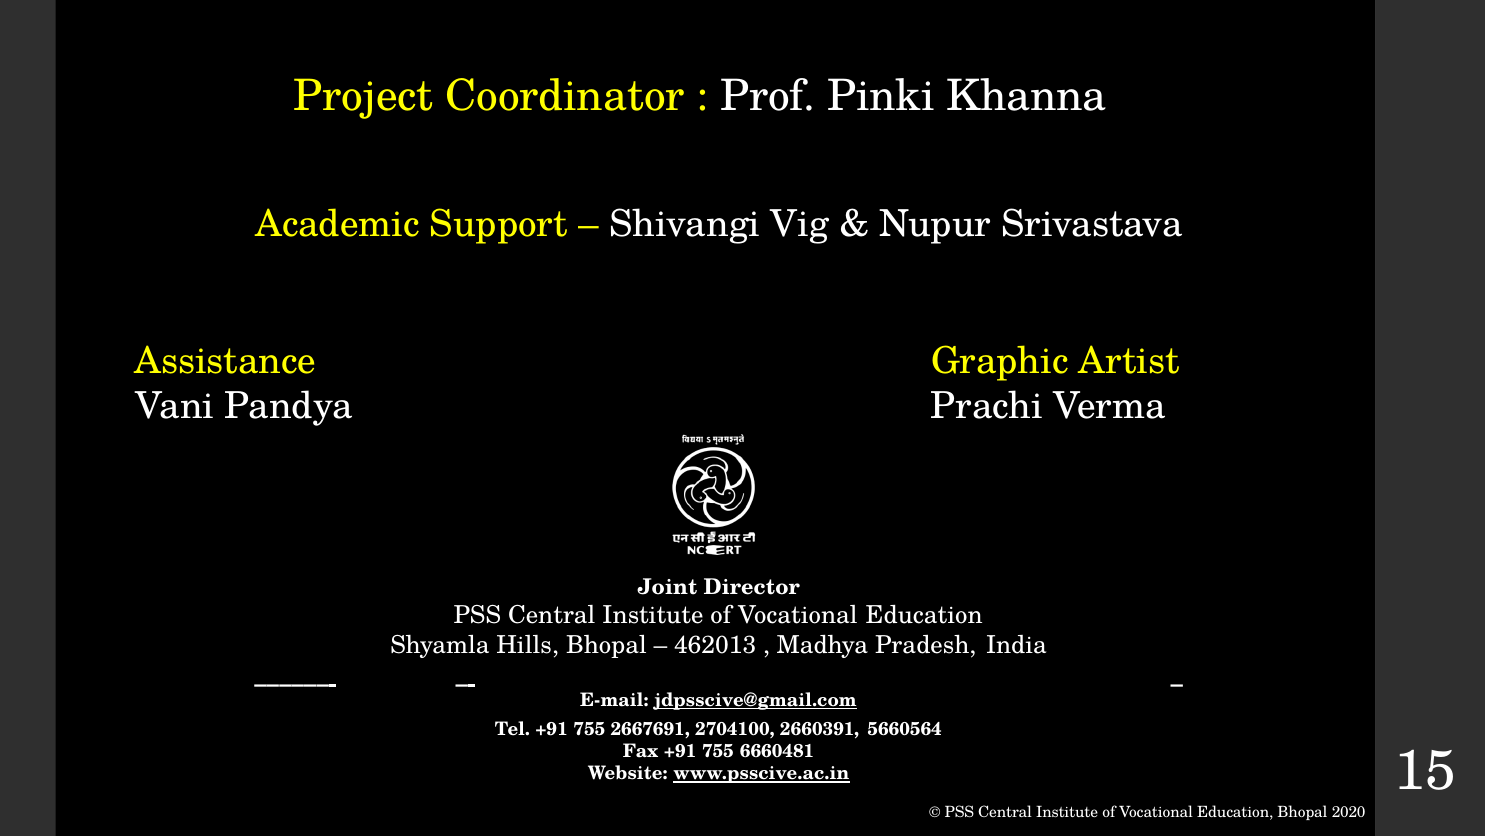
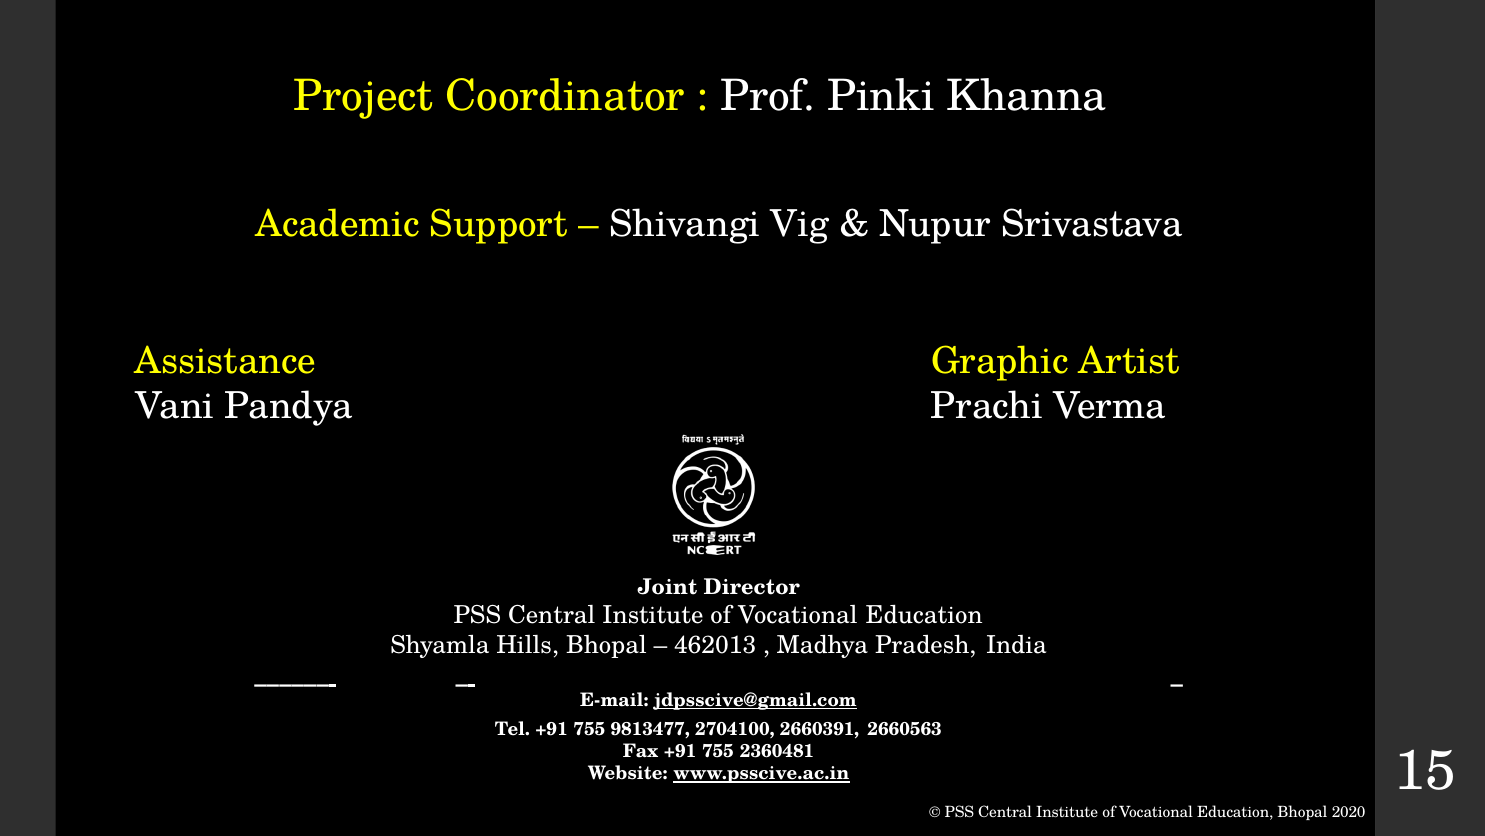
2667691: 2667691 -> 9813477
5660564: 5660564 -> 2660563
6660481: 6660481 -> 2360481
